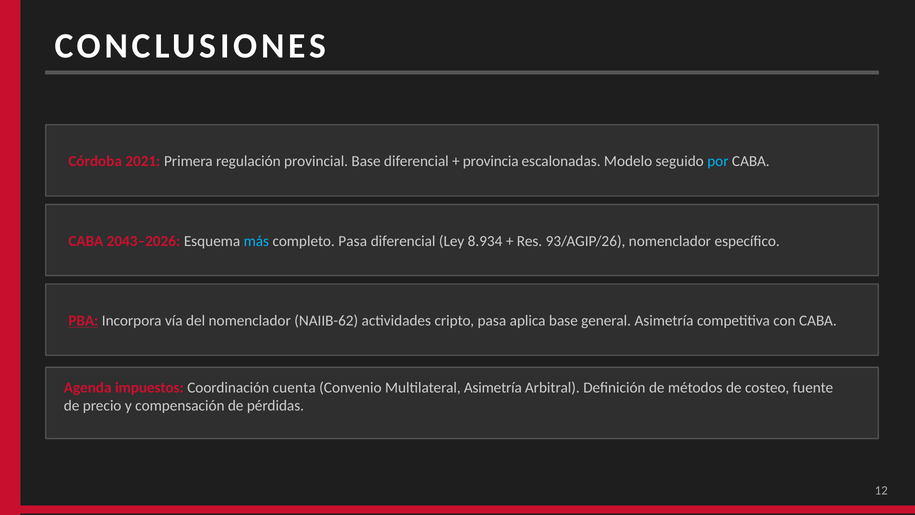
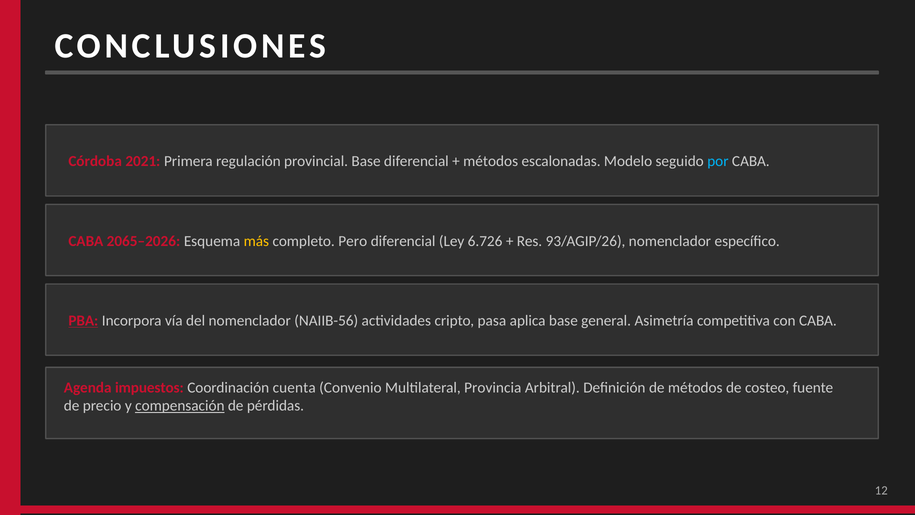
provincia at (491, 161): provincia -> métodos
2043–2026: 2043–2026 -> 2065–2026
más colour: light blue -> yellow
completo Pasa: Pasa -> Pero
8.934: 8.934 -> 6.726
NAIIB-62: NAIIB-62 -> NAIIB-56
Multilateral Asimetría: Asimetría -> Provincia
compensación underline: none -> present
